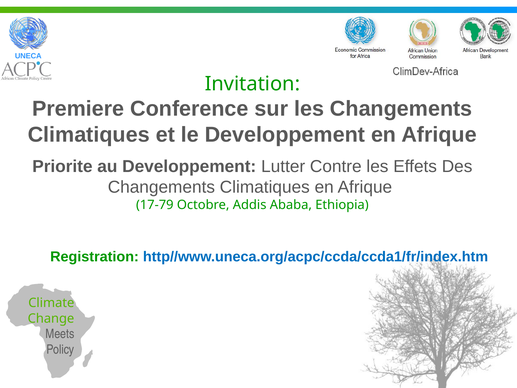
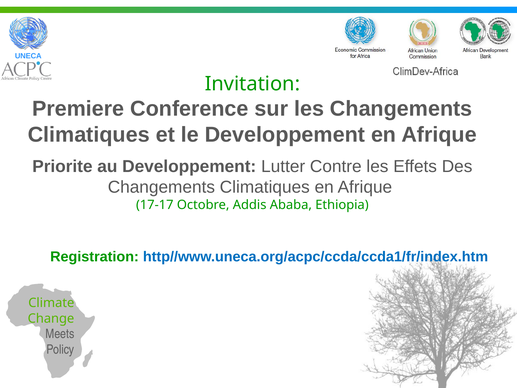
17-79: 17-79 -> 17-17
